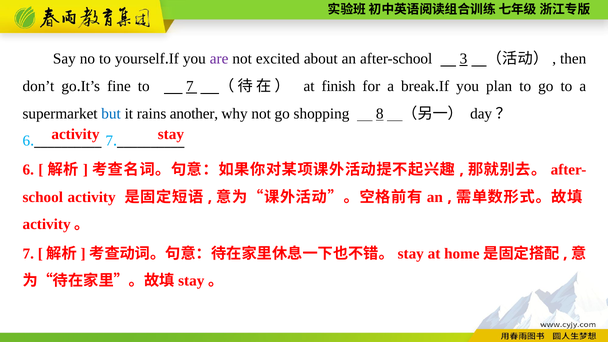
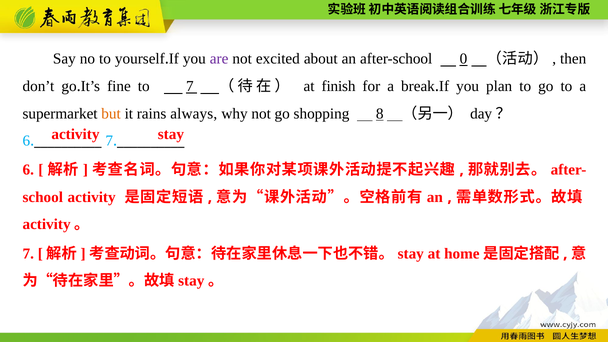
3: 3 -> 0
but colour: blue -> orange
another: another -> always
